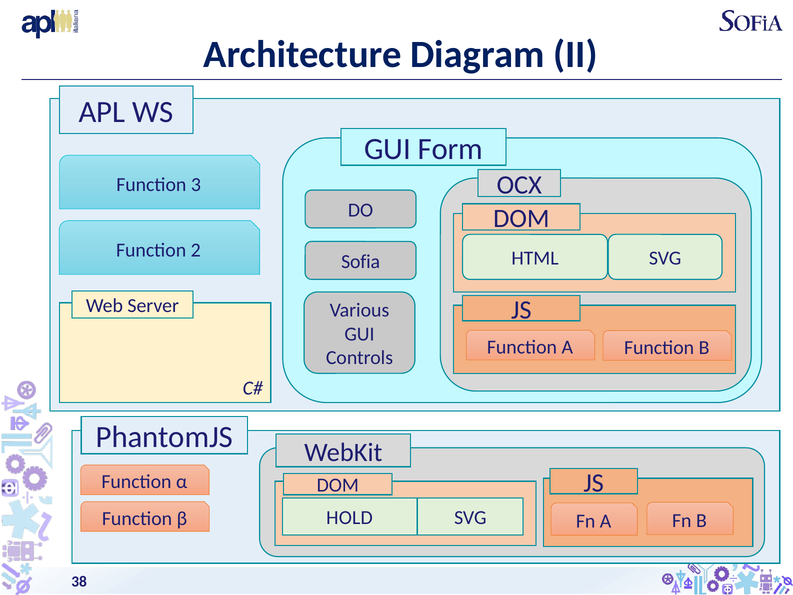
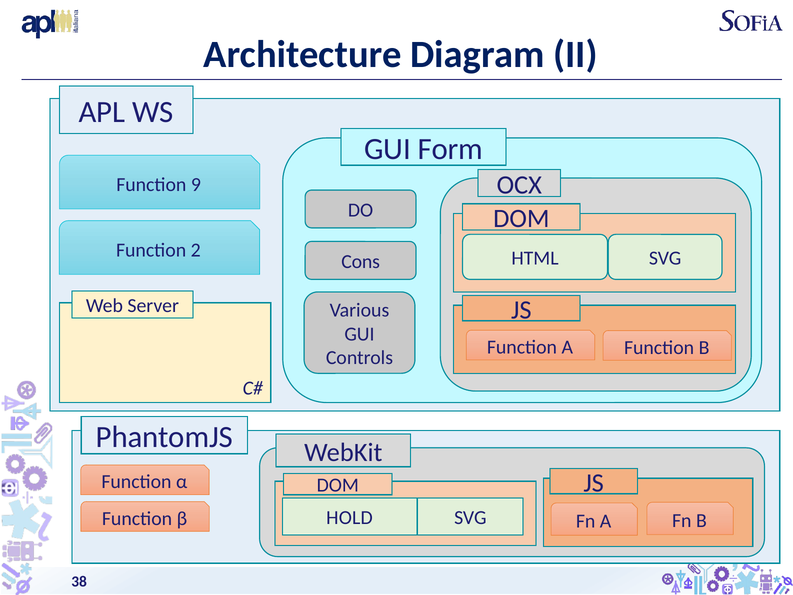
3: 3 -> 9
Sofia: Sofia -> Cons
